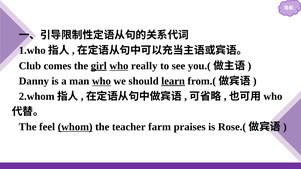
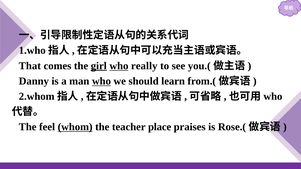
Club: Club -> That
learn underline: present -> none
farm: farm -> place
